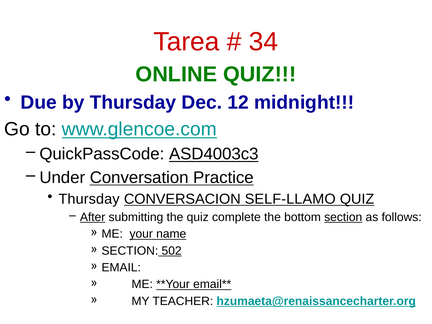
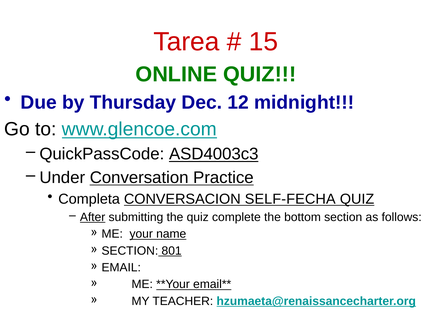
34: 34 -> 15
Thursday at (89, 199): Thursday -> Completa
SELF-LLAMO: SELF-LLAMO -> SELF-FECHA
section at (343, 217) underline: present -> none
502: 502 -> 801
